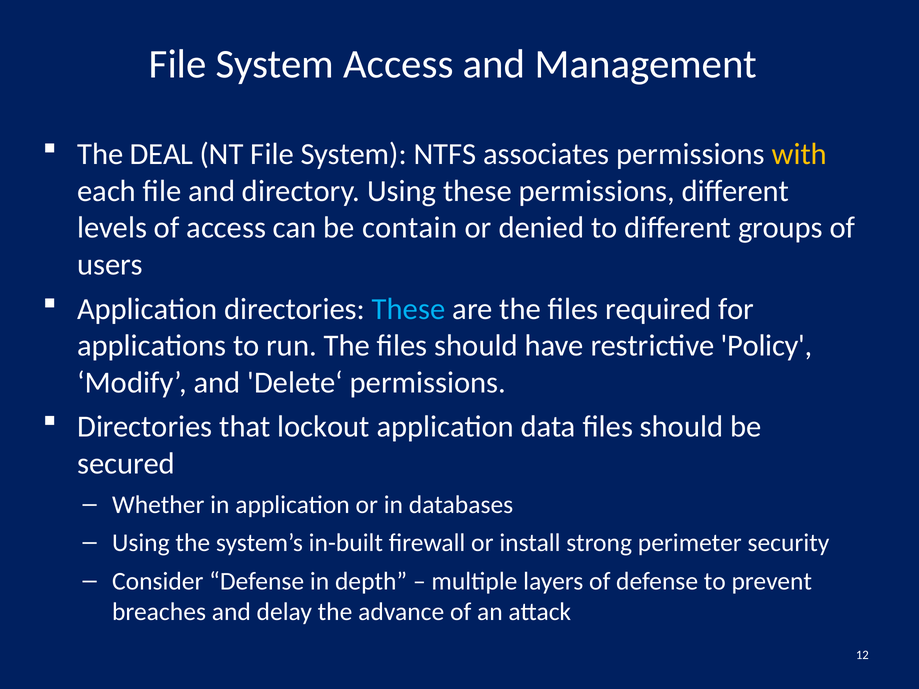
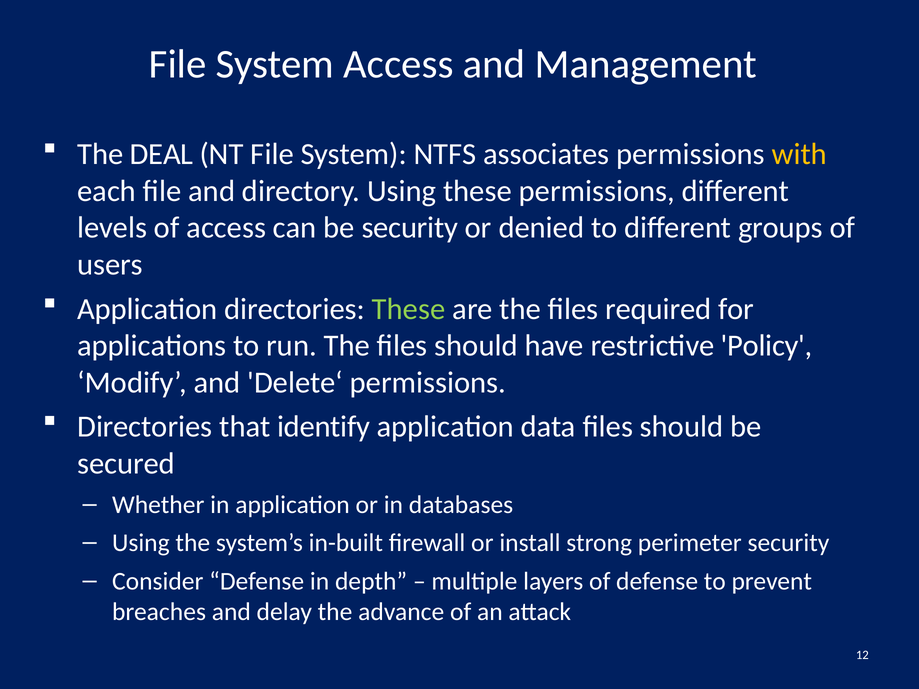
be contain: contain -> security
These at (409, 309) colour: light blue -> light green
lockout: lockout -> identify
